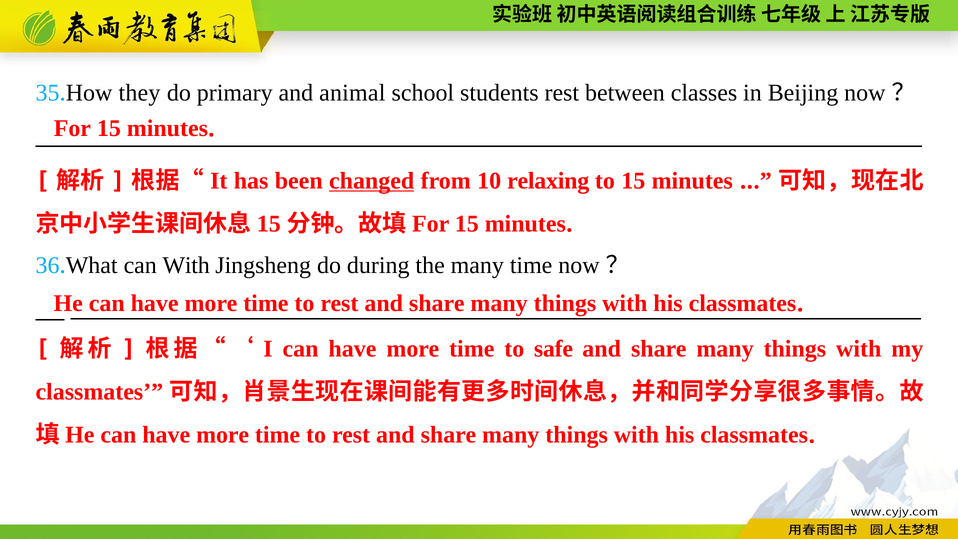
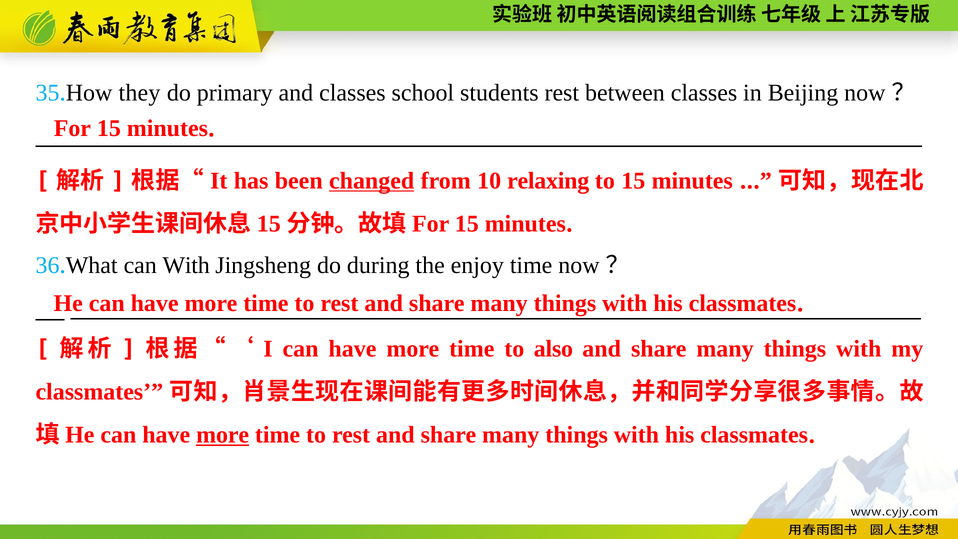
and animal: animal -> classes
the many: many -> enjoy
safe: safe -> also
more at (223, 435) underline: none -> present
